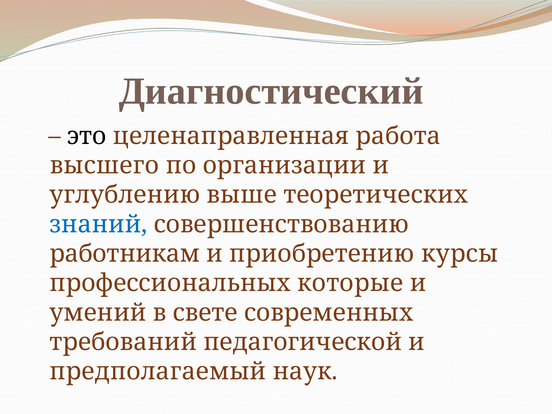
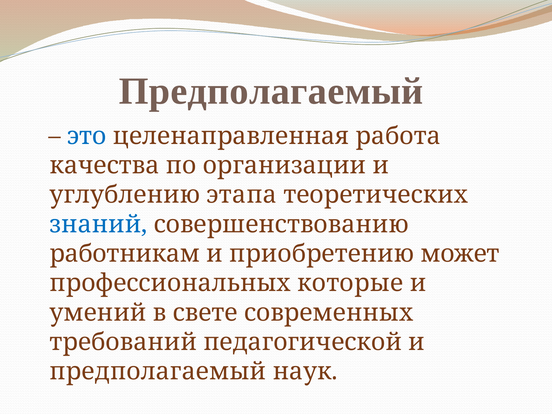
Диагностический at (271, 91): Диагностический -> Предполагаемый
это colour: black -> blue
высшего: высшего -> качества
выше: выше -> этапа
курсы: курсы -> может
